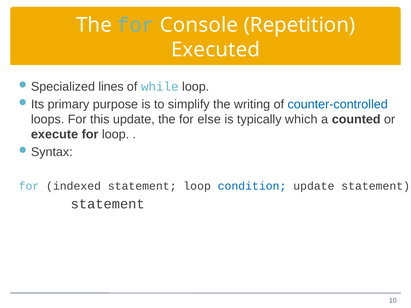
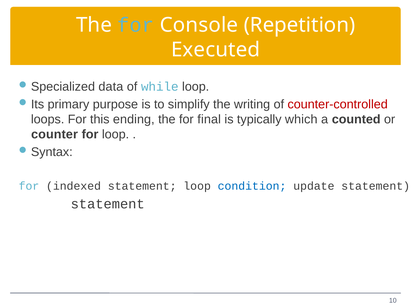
lines: lines -> data
counter-controlled colour: blue -> red
this update: update -> ending
else: else -> final
execute: execute -> counter
